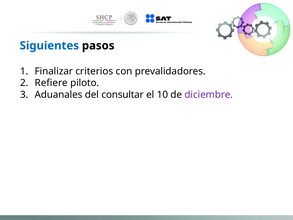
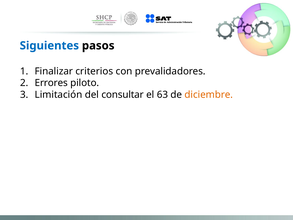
Refiere: Refiere -> Errores
Aduanales: Aduanales -> Limitación
10: 10 -> 63
diciembre colour: purple -> orange
